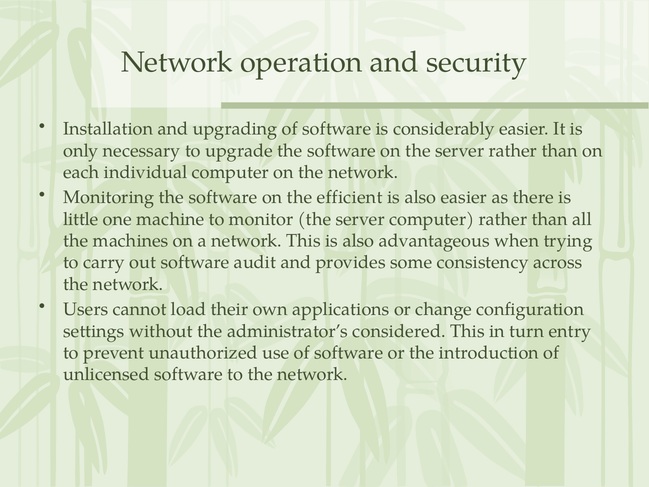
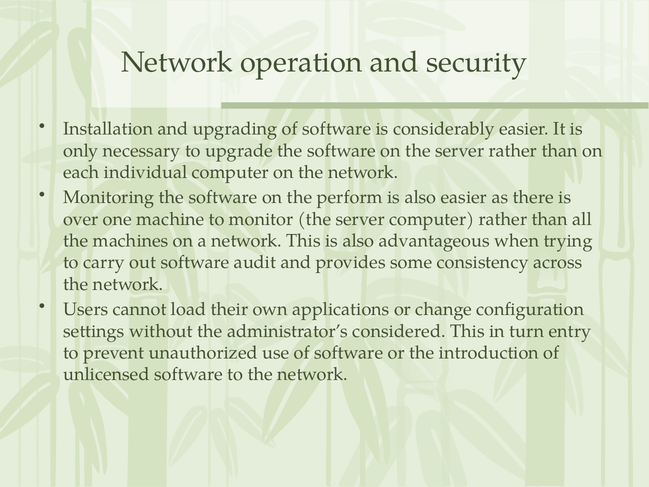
efficient: efficient -> perform
little: little -> over
